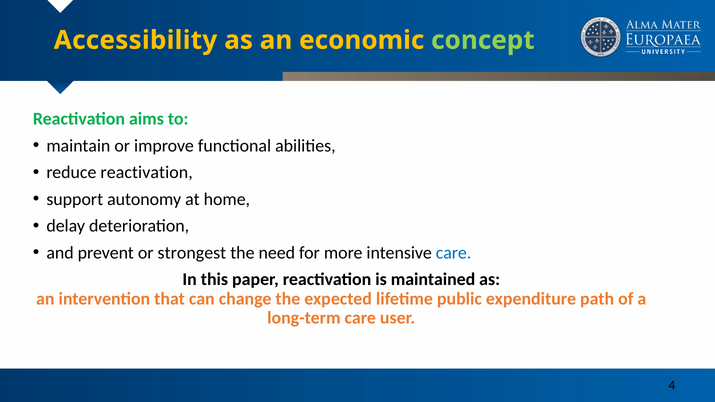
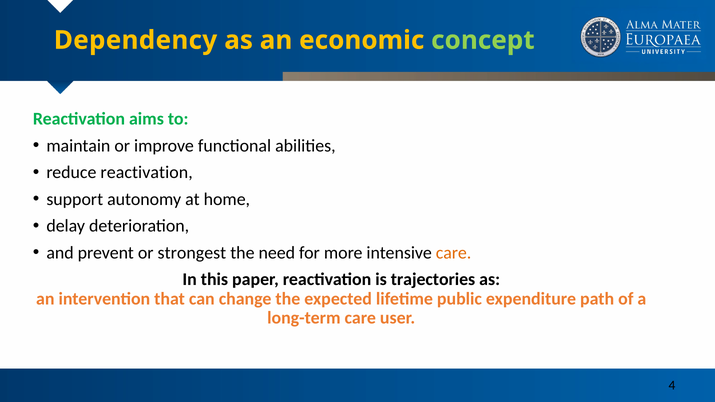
Accessibility: Accessibility -> Dependency
care at (454, 253) colour: blue -> orange
maintained: maintained -> trajectories
